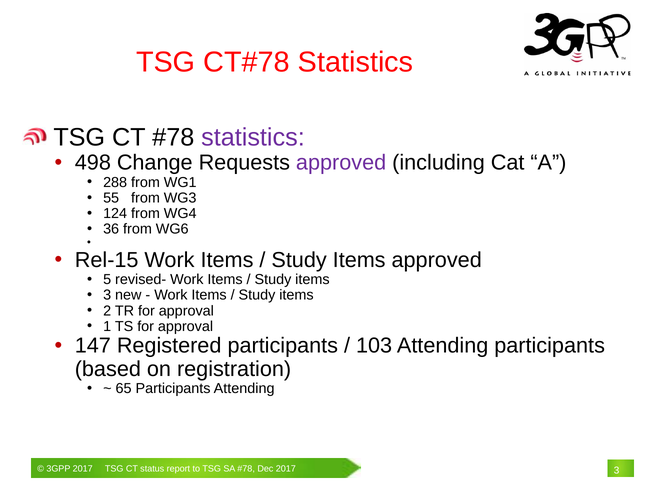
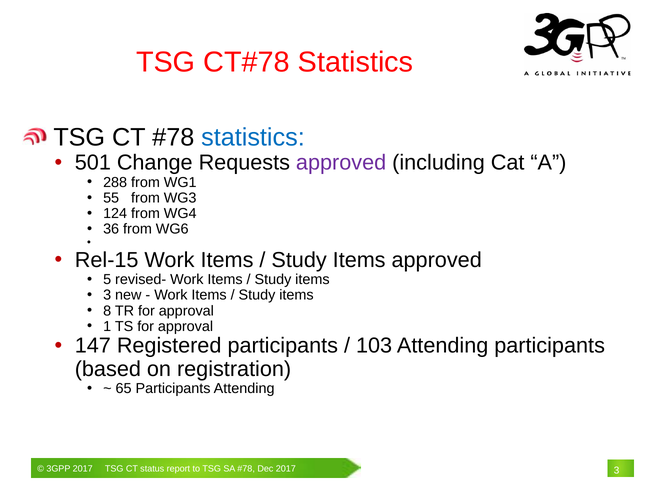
statistics at (253, 137) colour: purple -> blue
498: 498 -> 501
2: 2 -> 8
